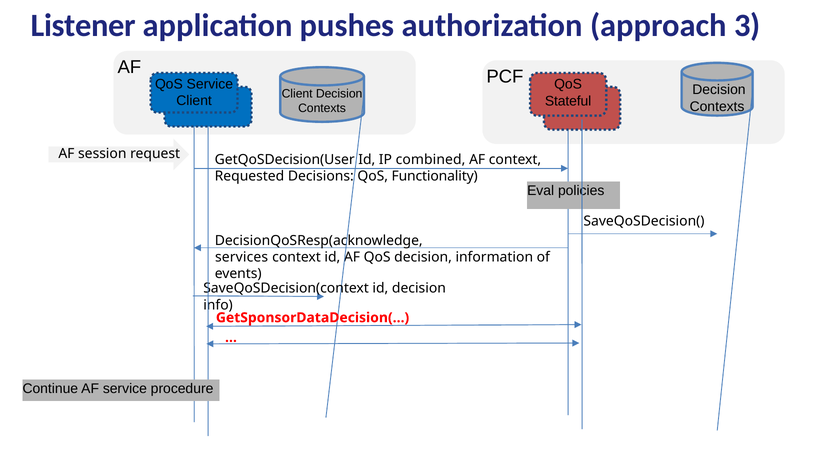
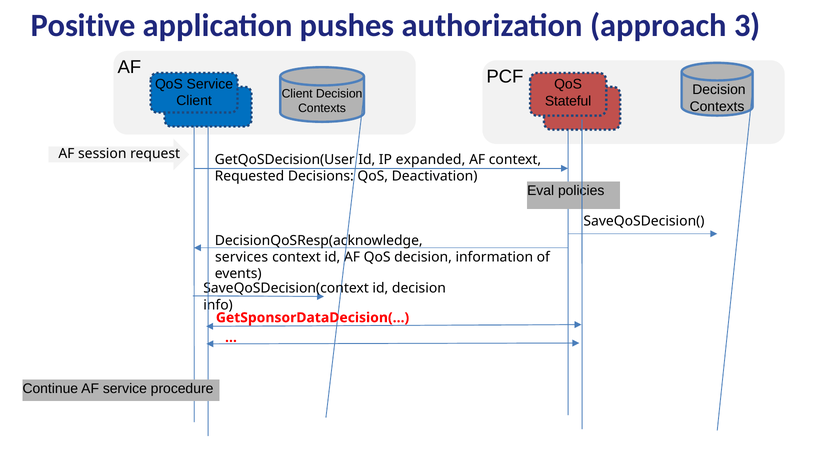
Listener: Listener -> Positive
combined: combined -> expanded
Functionality: Functionality -> Deactivation
